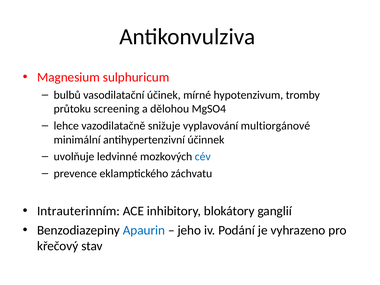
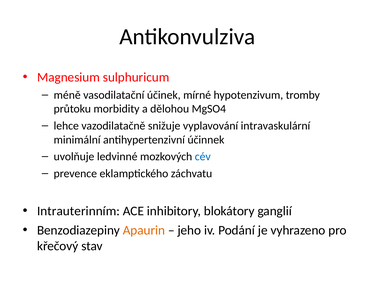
bulbů: bulbů -> méně
screening: screening -> morbidity
multiorgánové: multiorgánové -> intravaskulární
Apaurin colour: blue -> orange
